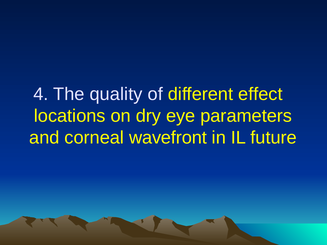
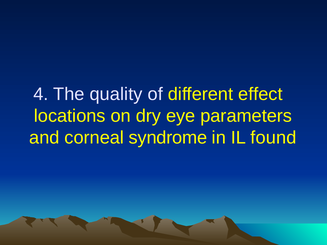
wavefront: wavefront -> syndrome
future: future -> found
